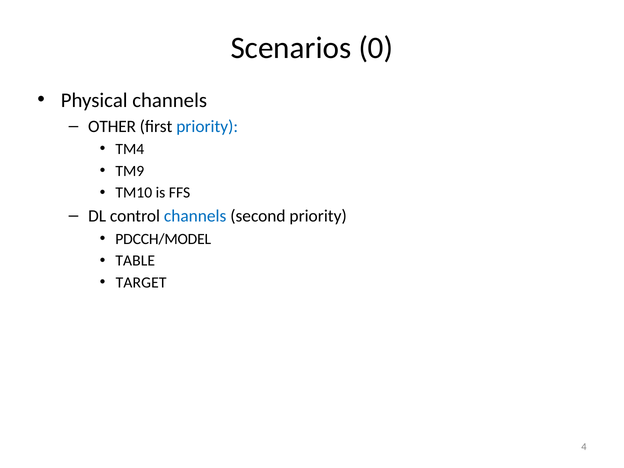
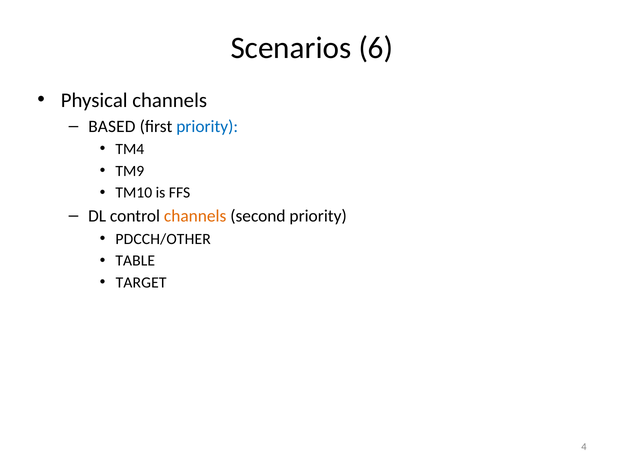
0: 0 -> 6
OTHER: OTHER -> BASED
channels at (195, 216) colour: blue -> orange
PDCCH/MODEL: PDCCH/MODEL -> PDCCH/OTHER
